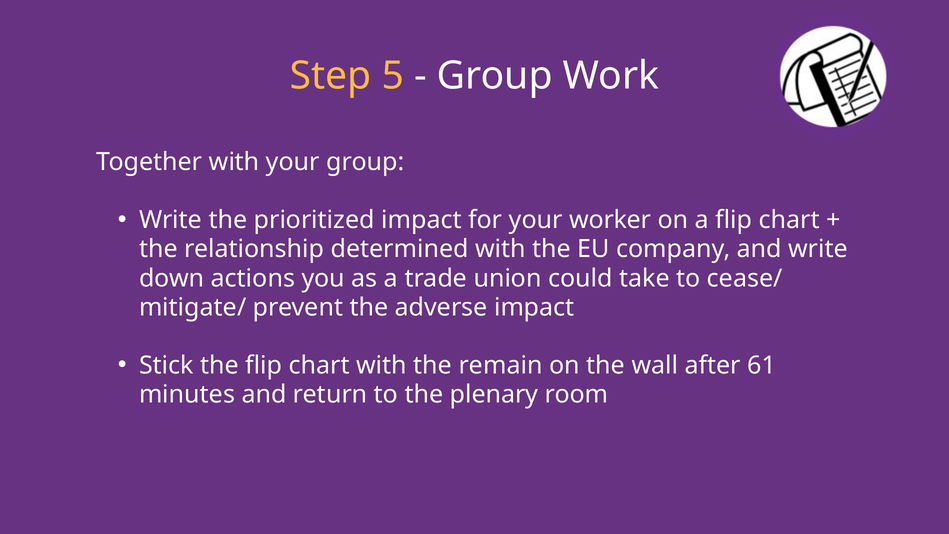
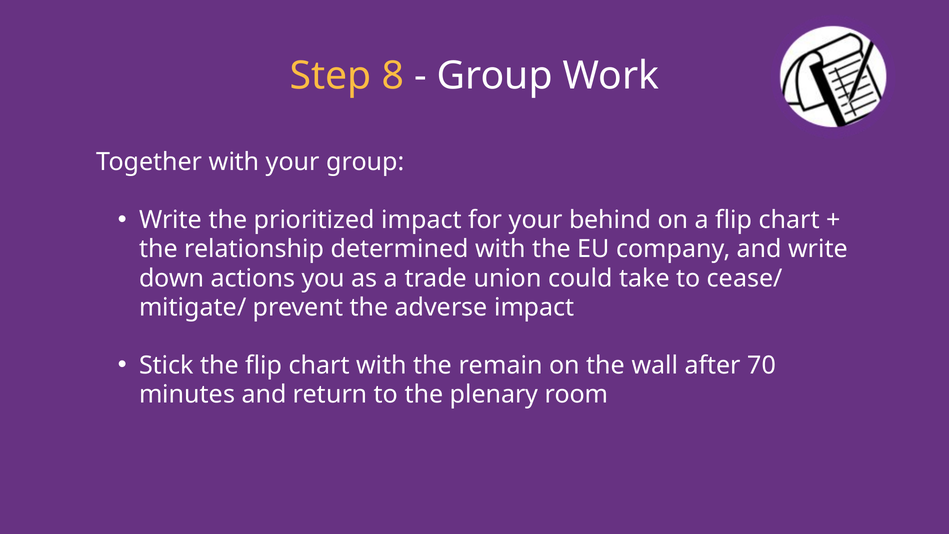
5: 5 -> 8
worker: worker -> behind
61: 61 -> 70
